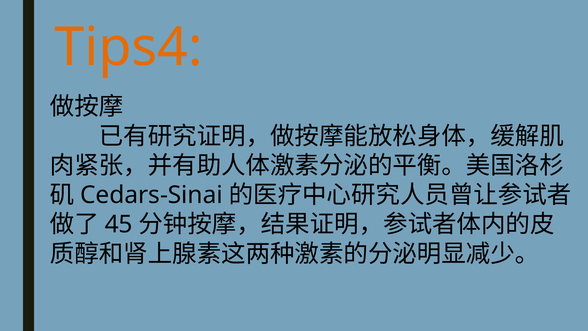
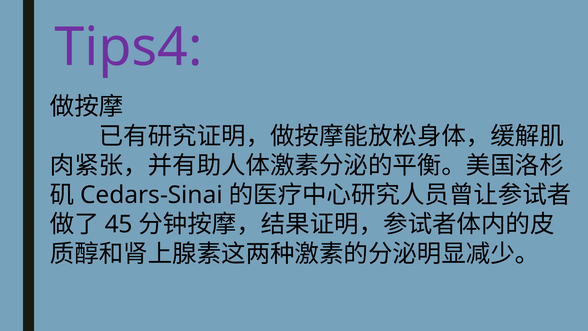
Tips4 colour: orange -> purple
